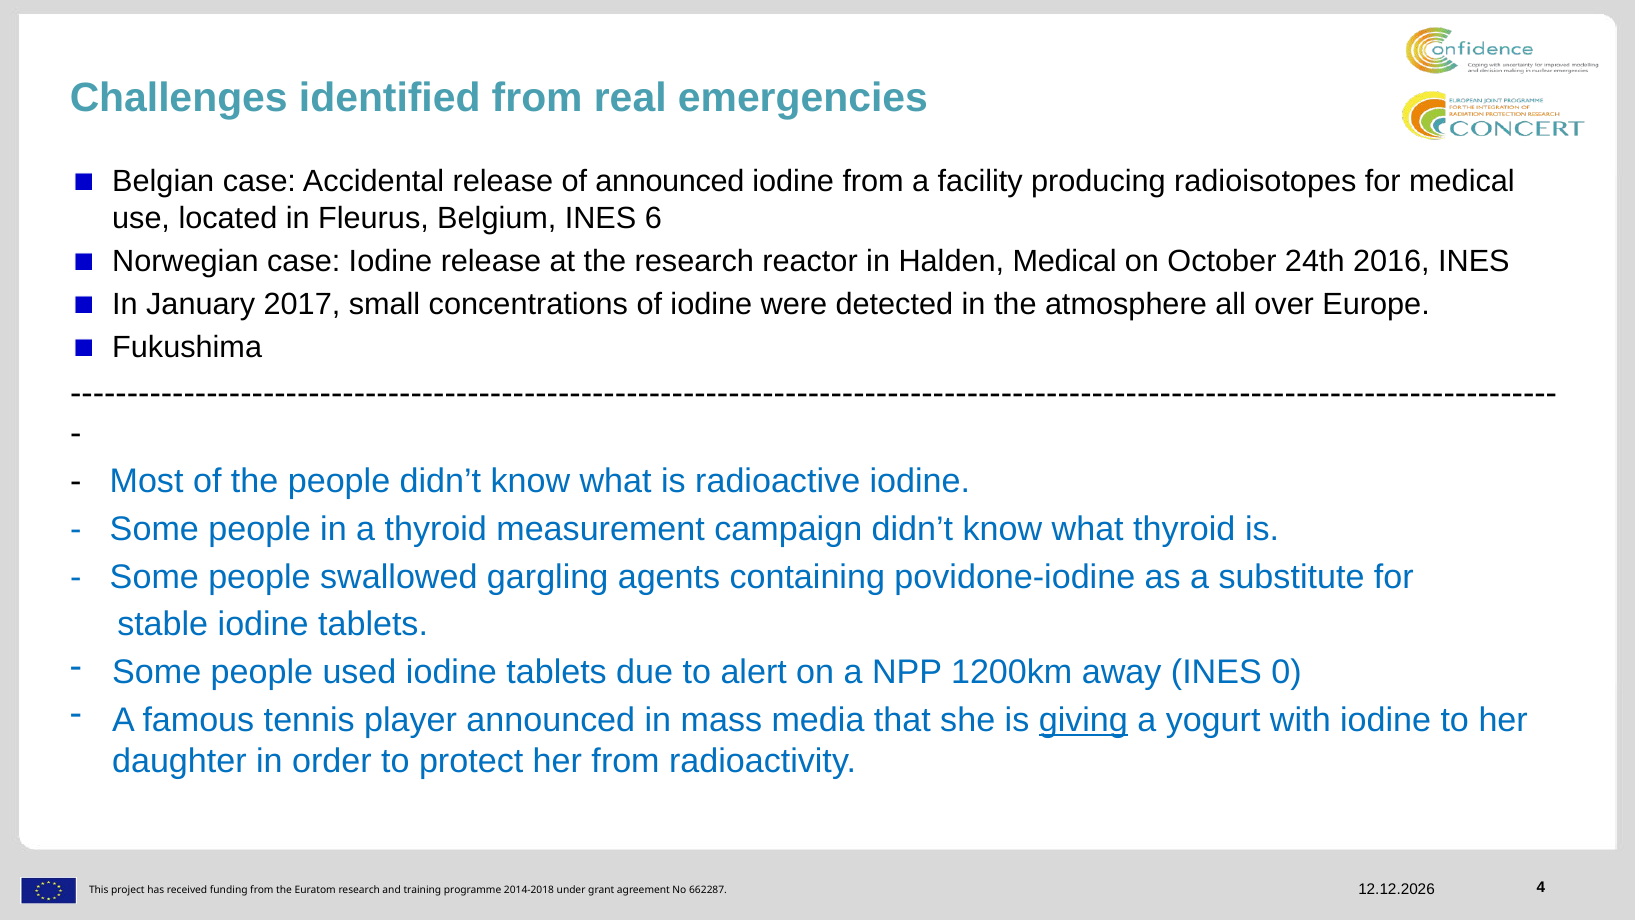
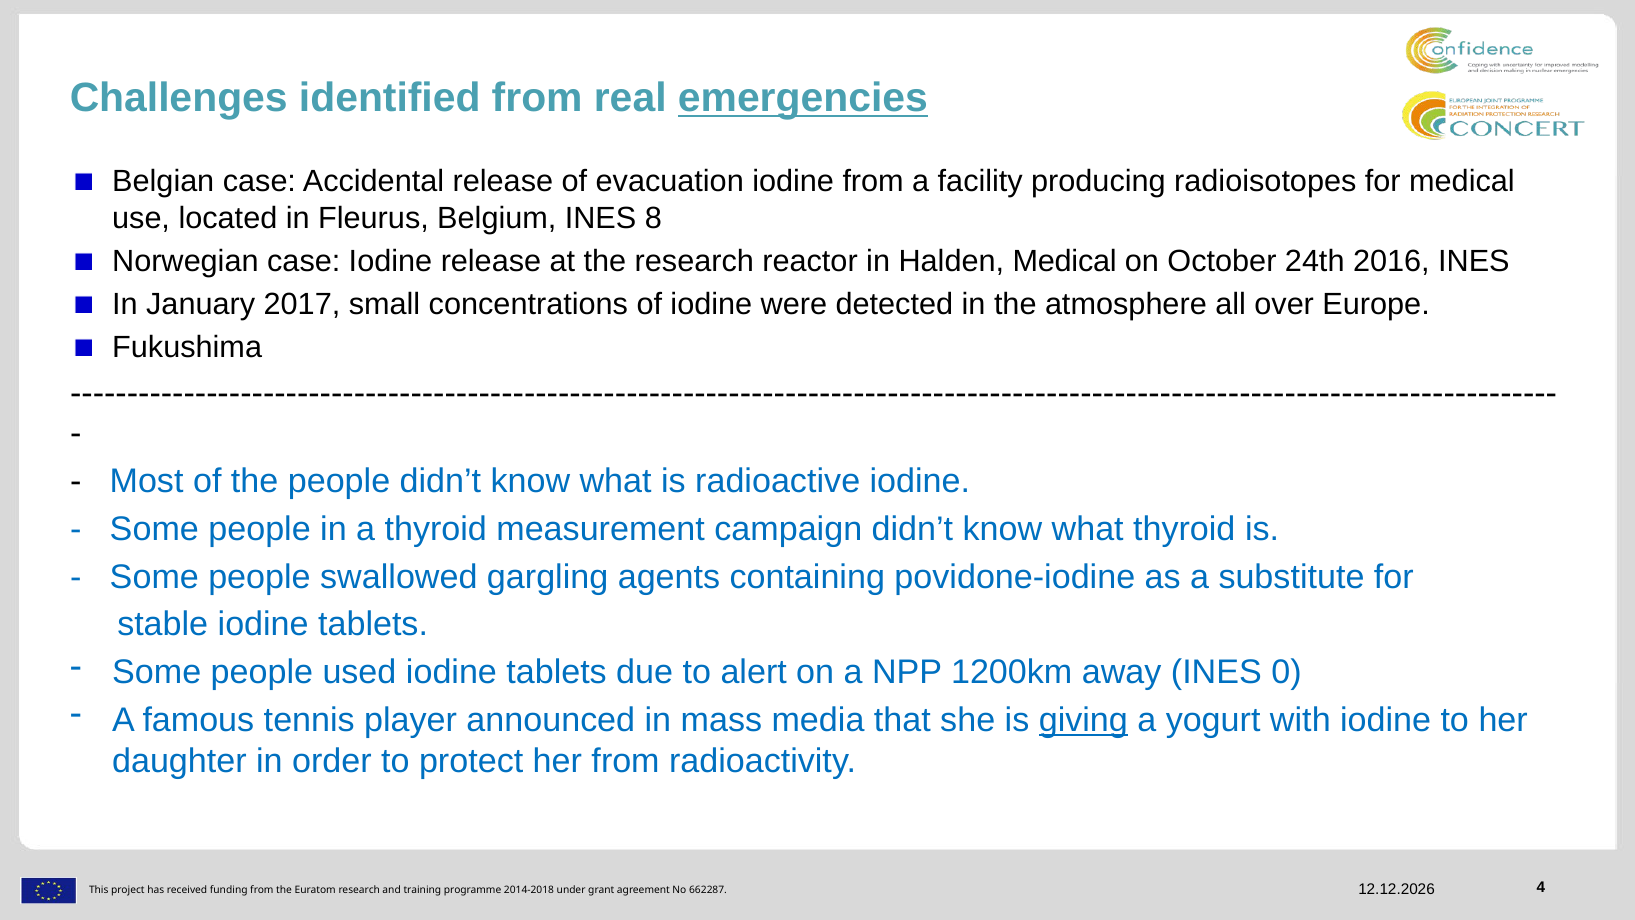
emergencies underline: none -> present
of announced: announced -> evacuation
6: 6 -> 8
